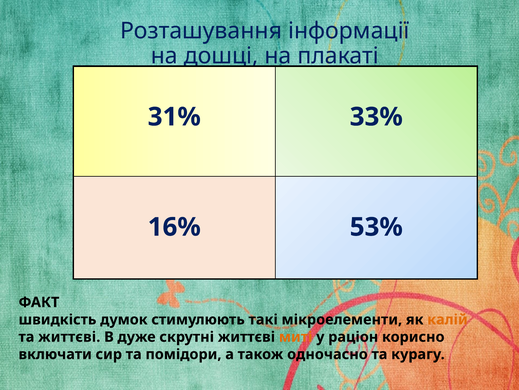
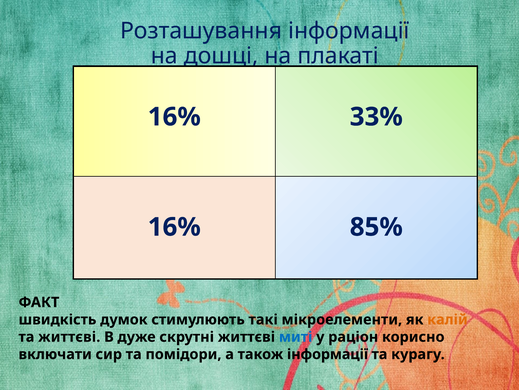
31% at (174, 117): 31% -> 16%
53%: 53% -> 85%
миті colour: orange -> blue
також одночасно: одночасно -> інформації
